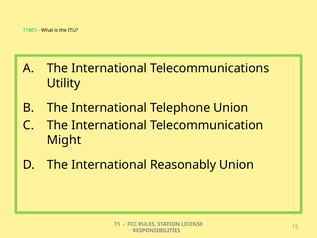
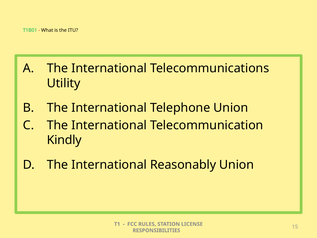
Might: Might -> Kindly
